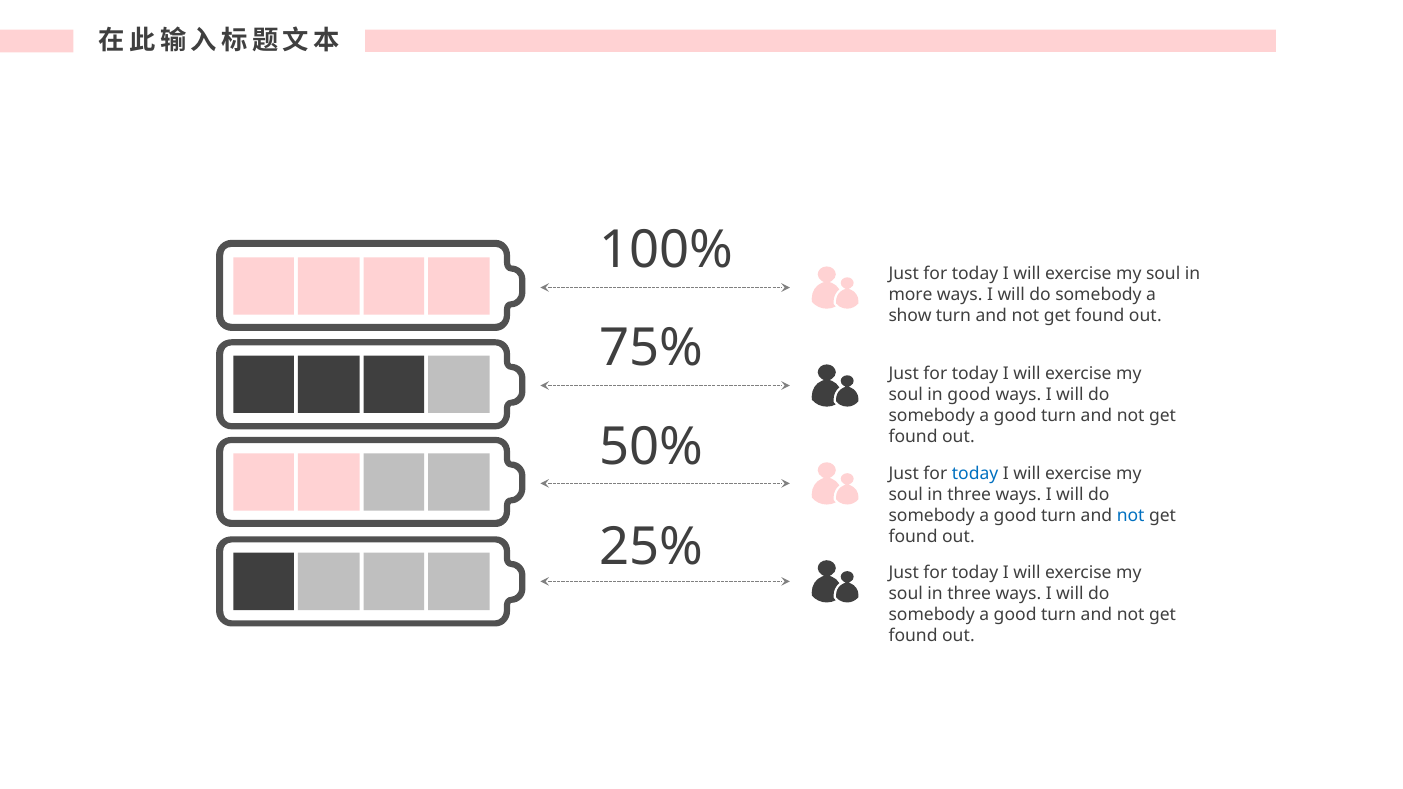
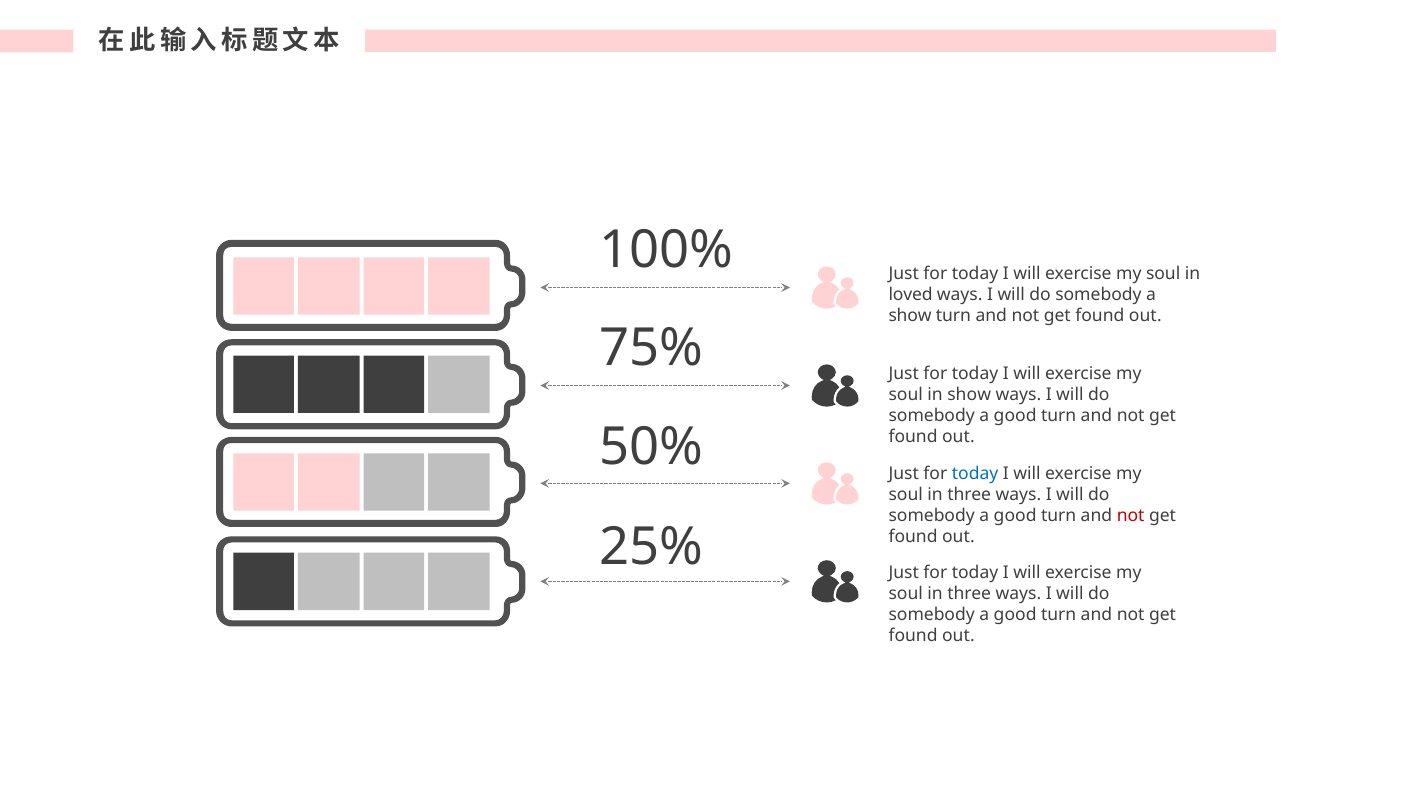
more: more -> loved
in good: good -> show
not at (1131, 515) colour: blue -> red
